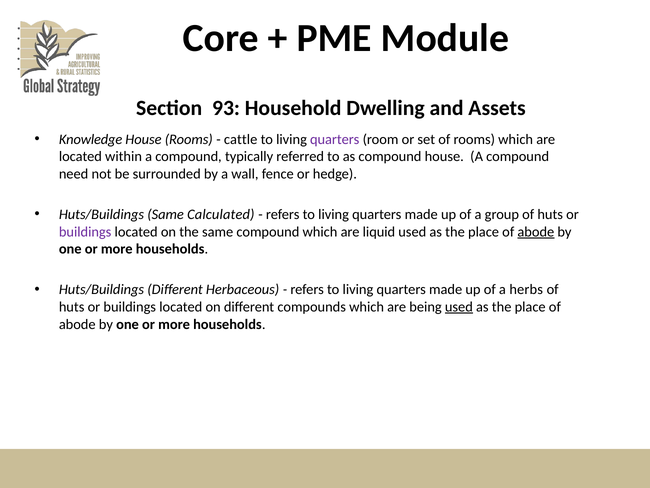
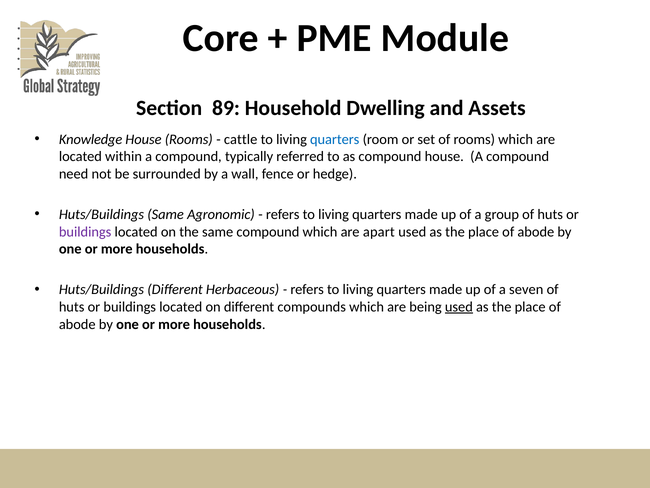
93: 93 -> 89
quarters at (335, 139) colour: purple -> blue
Calculated: Calculated -> Agronomic
liquid: liquid -> apart
abode at (536, 232) underline: present -> none
herbs: herbs -> seven
